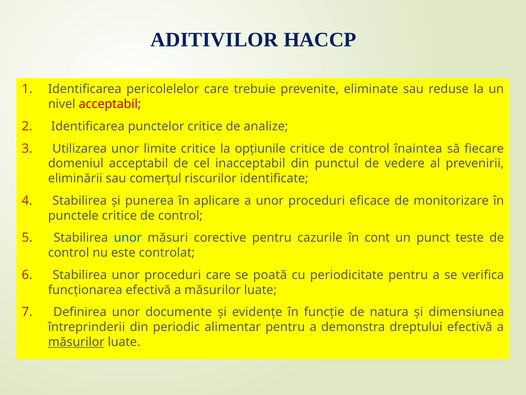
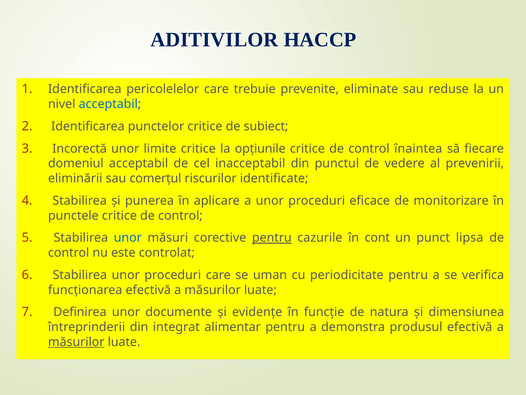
acceptabil at (110, 104) colour: red -> blue
analize: analize -> subiect
Utilizarea: Utilizarea -> Incorectă
pentru at (272, 238) underline: none -> present
teste: teste -> lipsa
poată: poată -> uman
periodic: periodic -> integrat
dreptului: dreptului -> produsul
